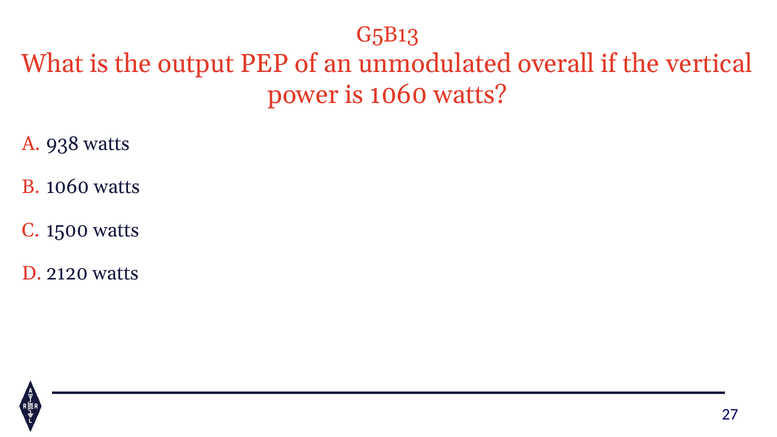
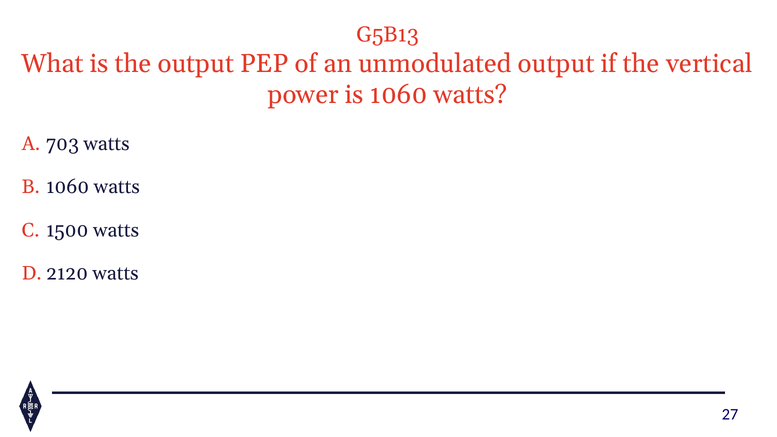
unmodulated overall: overall -> output
938: 938 -> 703
